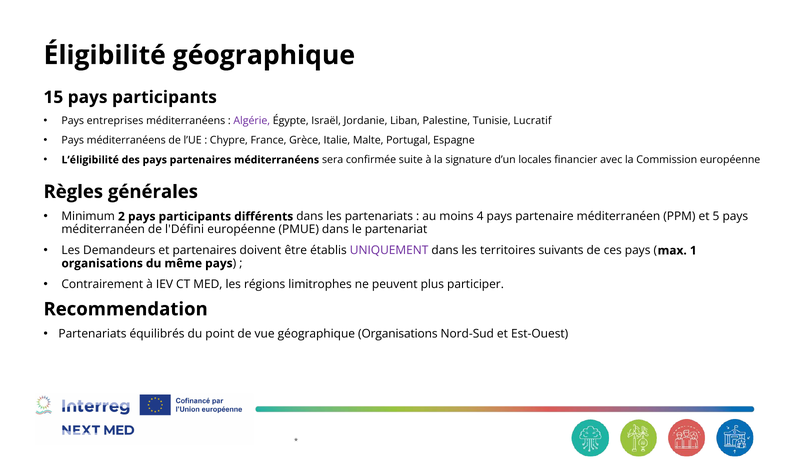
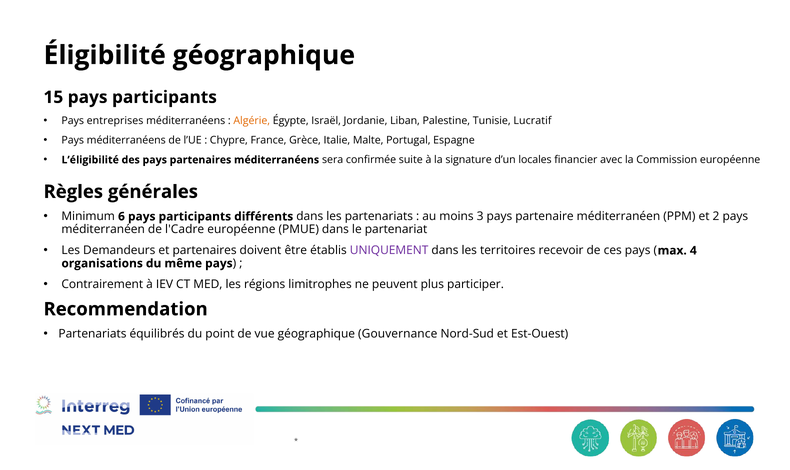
Algérie colour: purple -> orange
2: 2 -> 6
4: 4 -> 3
5: 5 -> 2
l'Défini: l'Défini -> l'Cadre
suivants: suivants -> recevoir
1: 1 -> 4
géographique Organisations: Organisations -> Gouvernance
